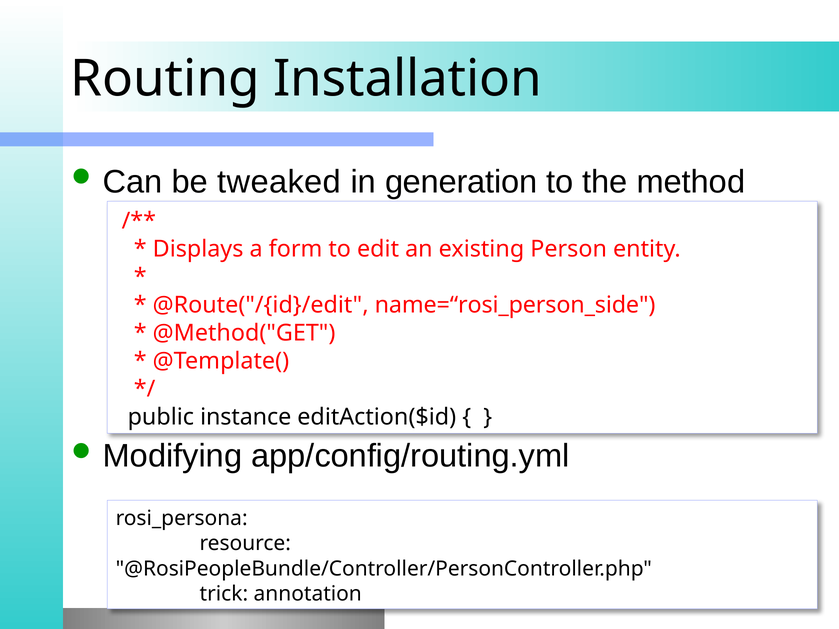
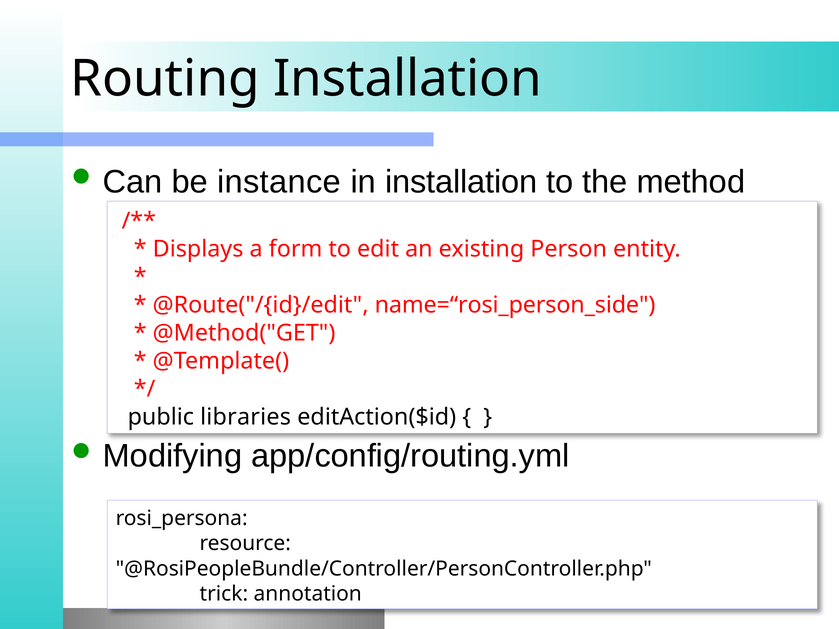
tweaked: tweaked -> instance
in generation: generation -> installation
instance: instance -> libraries
